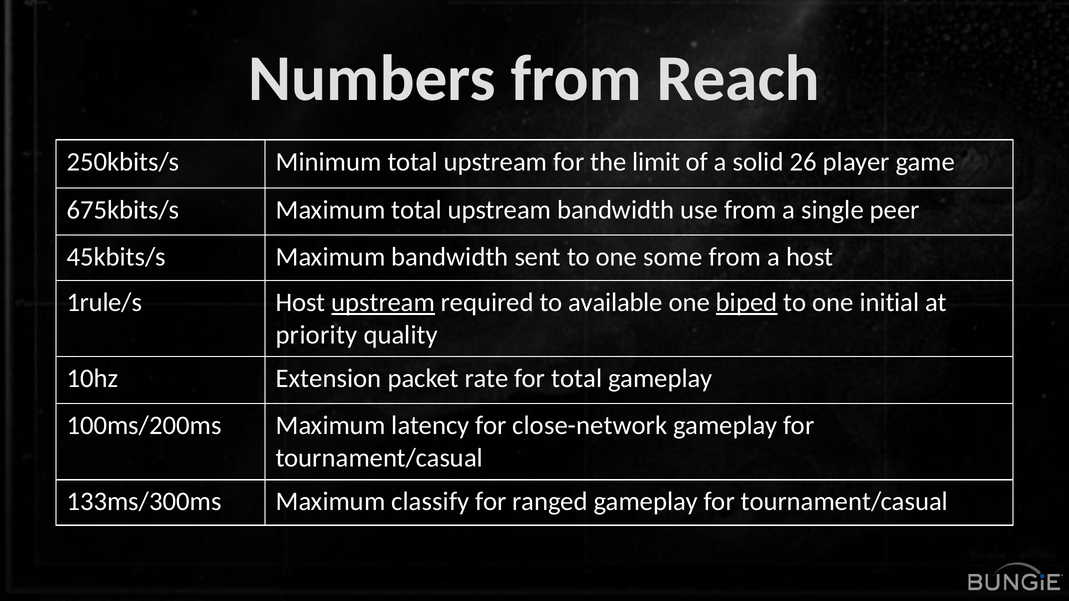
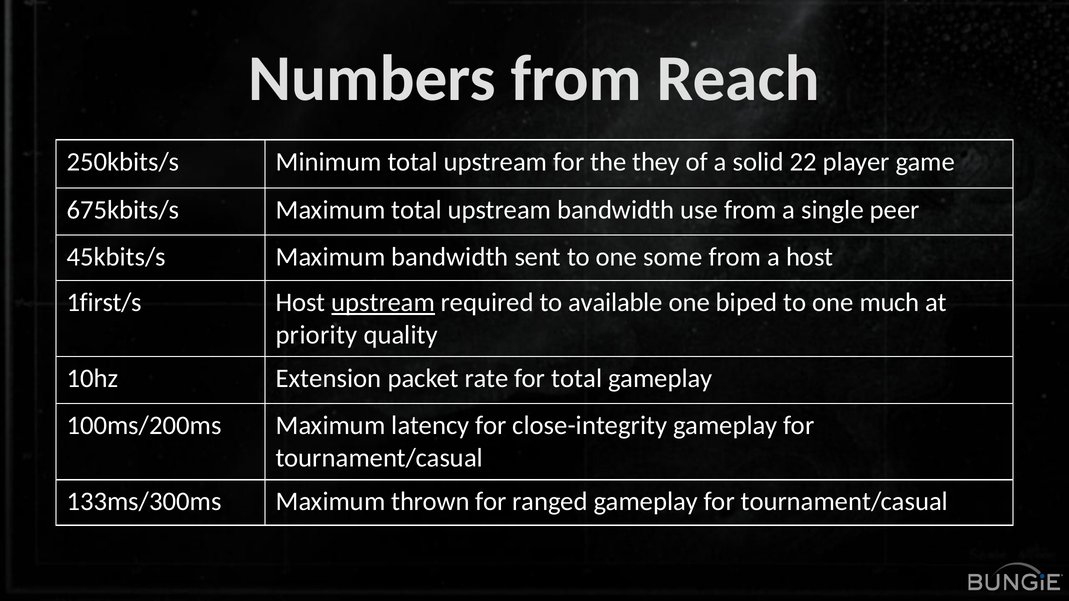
limit: limit -> they
26: 26 -> 22
1rule/s: 1rule/s -> 1first/s
biped underline: present -> none
initial: initial -> much
close-network: close-network -> close-integrity
classify: classify -> thrown
